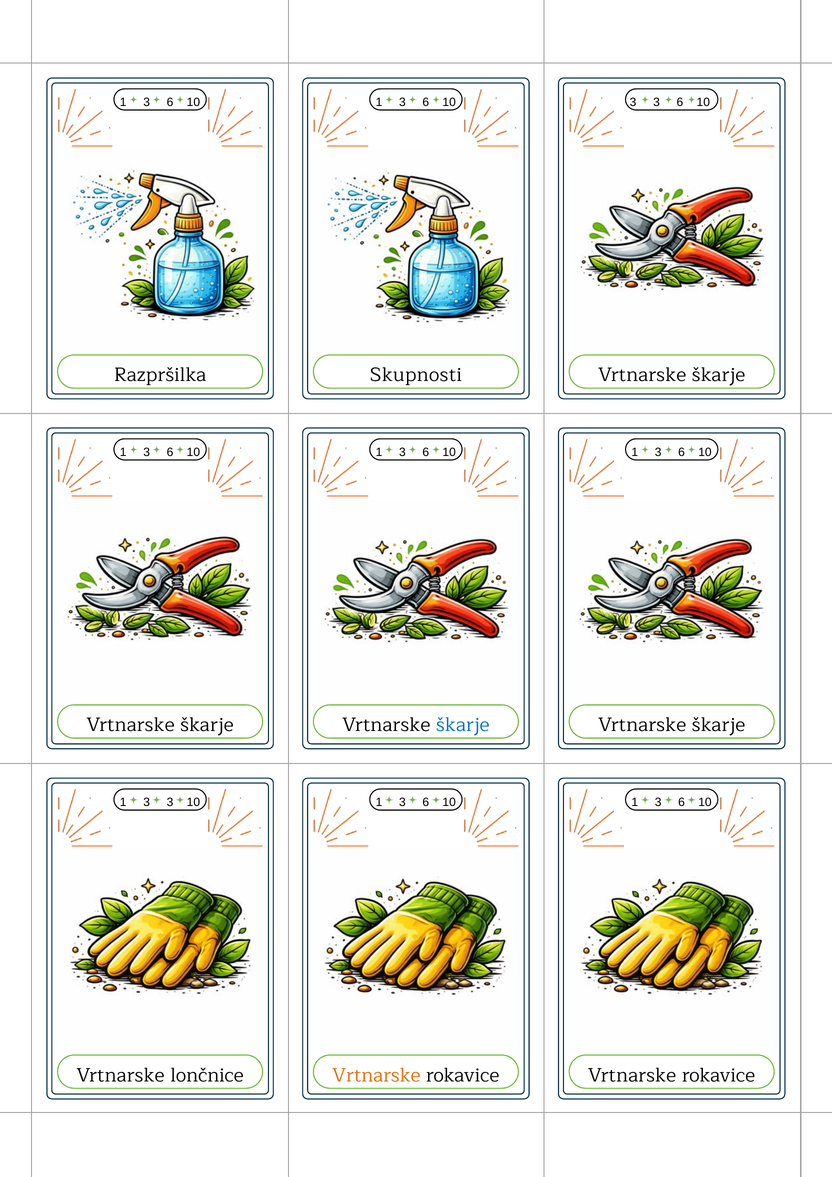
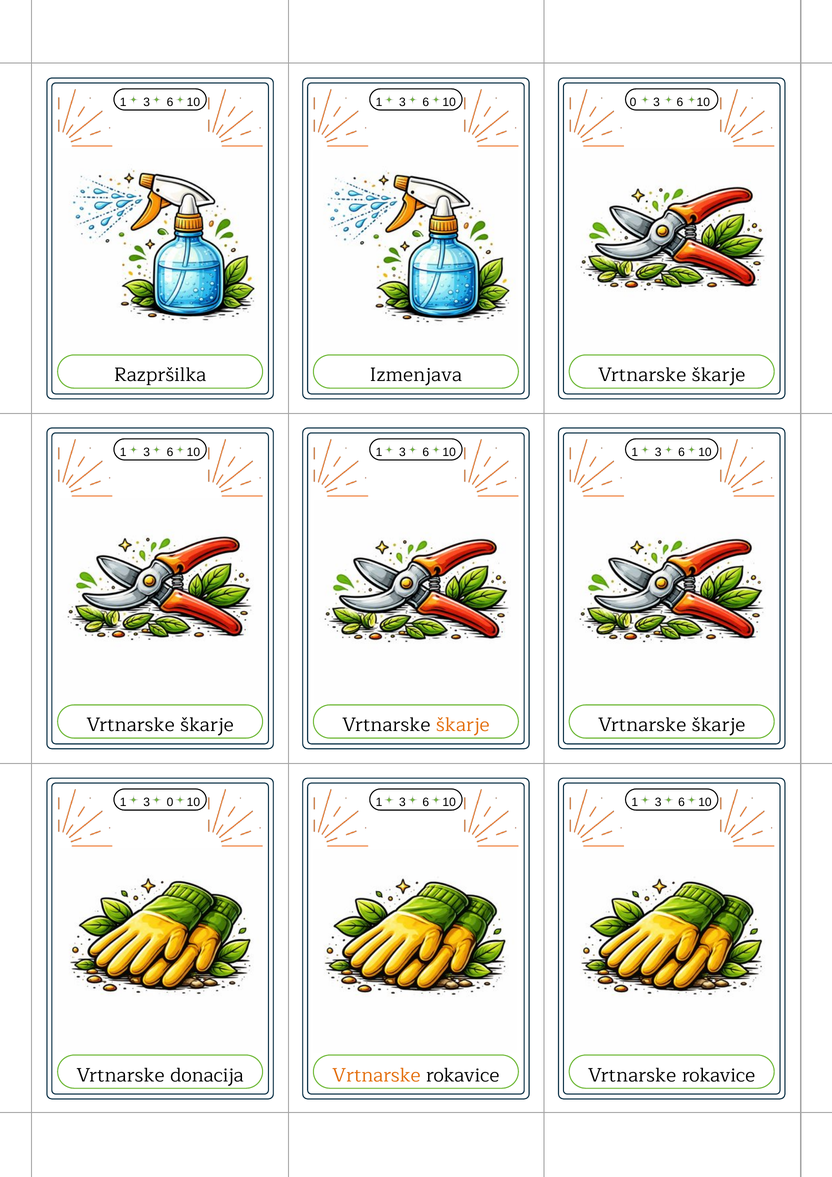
10 3: 3 -> 0
Skupnosti: Skupnosti -> Izmenjava
škarje at (463, 725) colour: blue -> orange
1 3 3: 3 -> 0
lončnice: lončnice -> donacija
